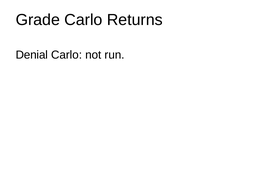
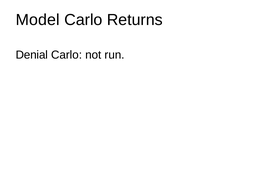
Grade: Grade -> Model
